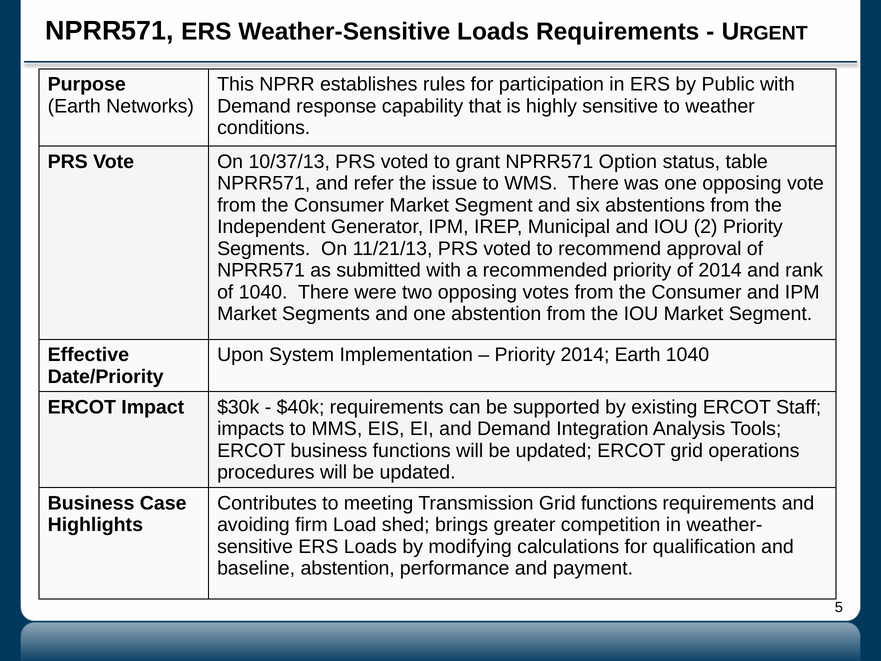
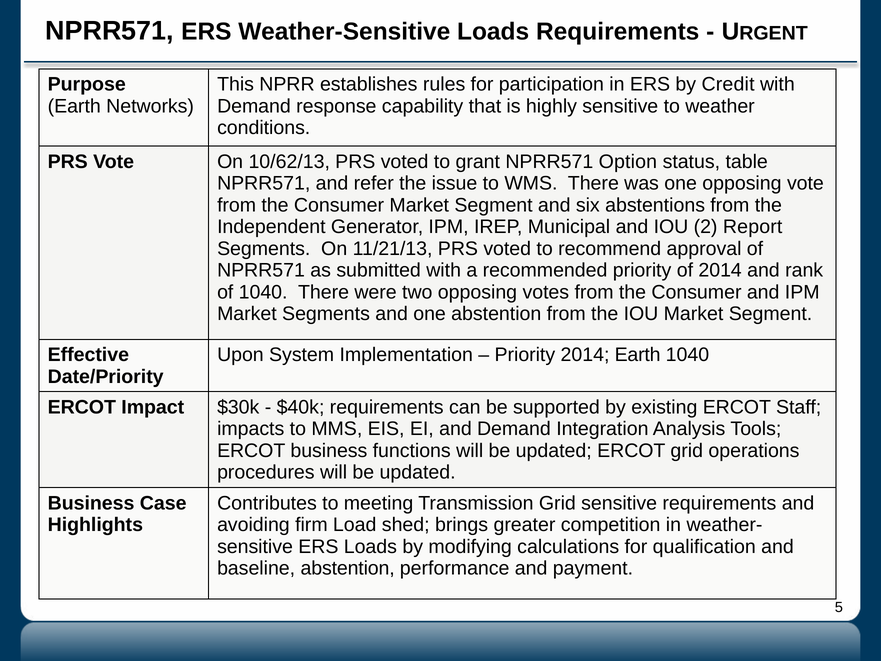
Public: Public -> Credit
10/37/13: 10/37/13 -> 10/62/13
2 Priority: Priority -> Report
Grid functions: functions -> sensitive
